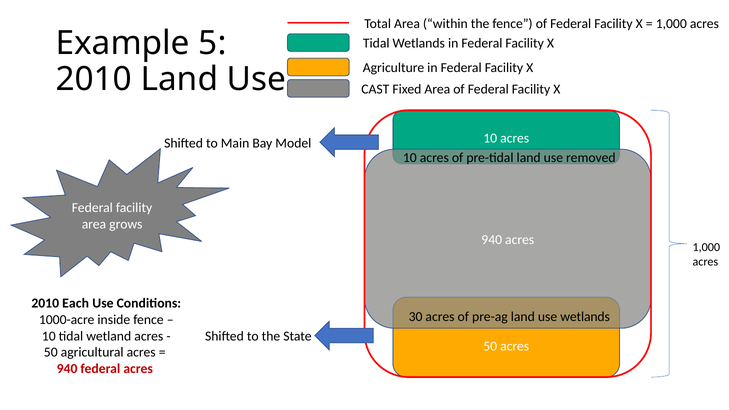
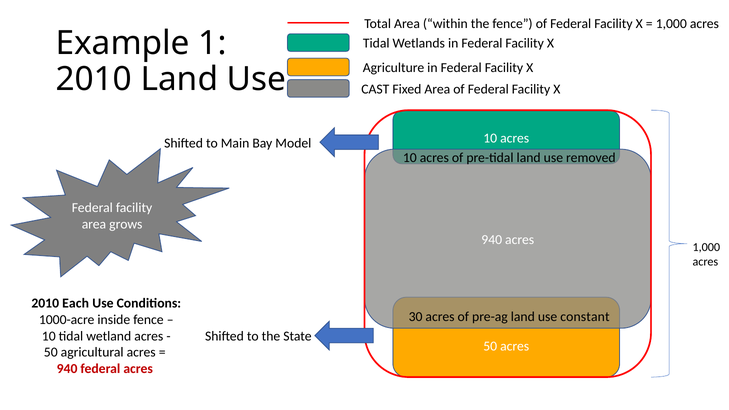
5: 5 -> 1
use wetlands: wetlands -> constant
